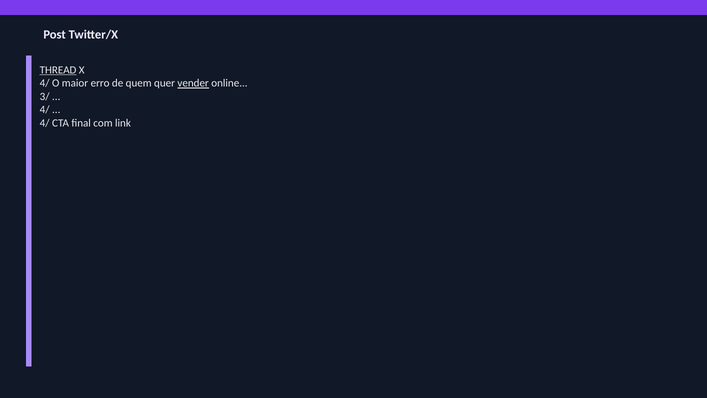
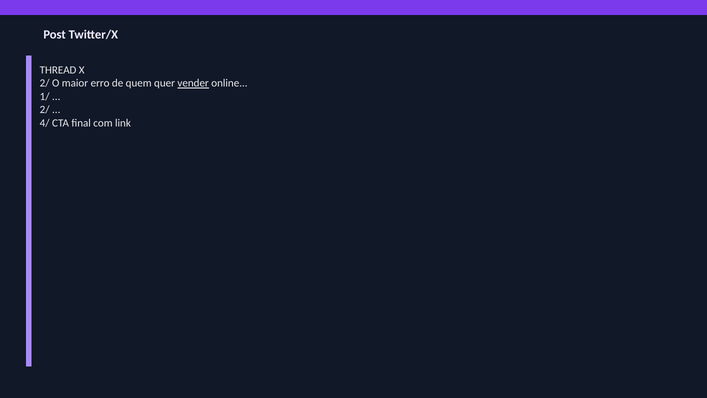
THREAD underline: present -> none
4/ at (45, 83): 4/ -> 2/
3/: 3/ -> 1/
4/ at (45, 110): 4/ -> 2/
